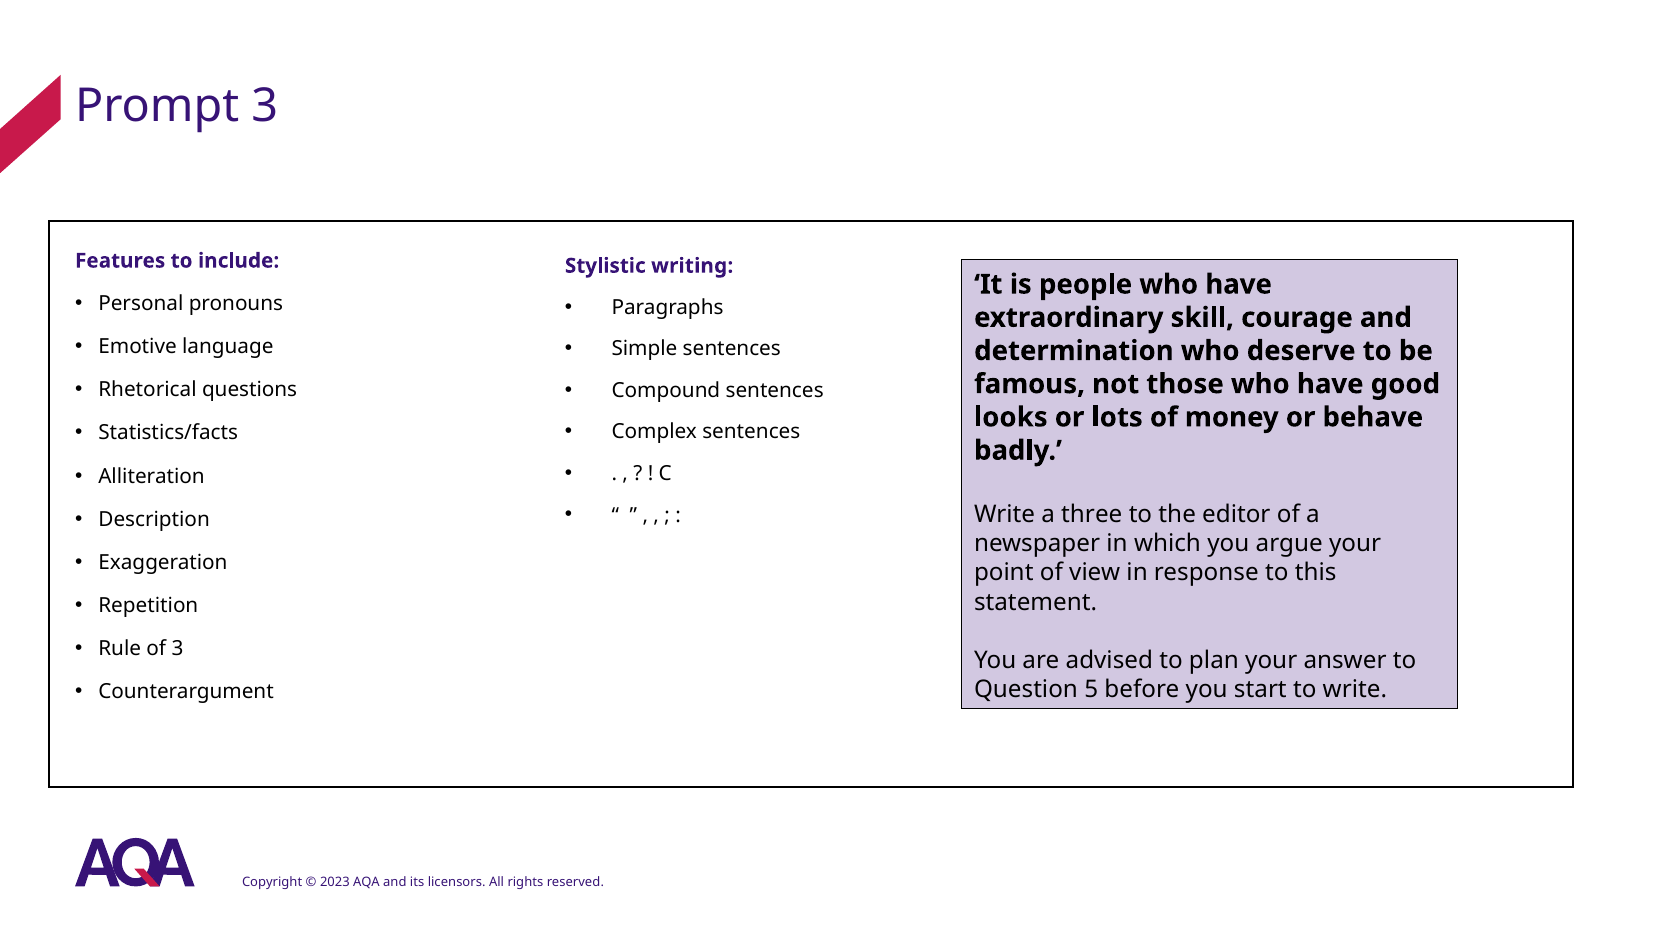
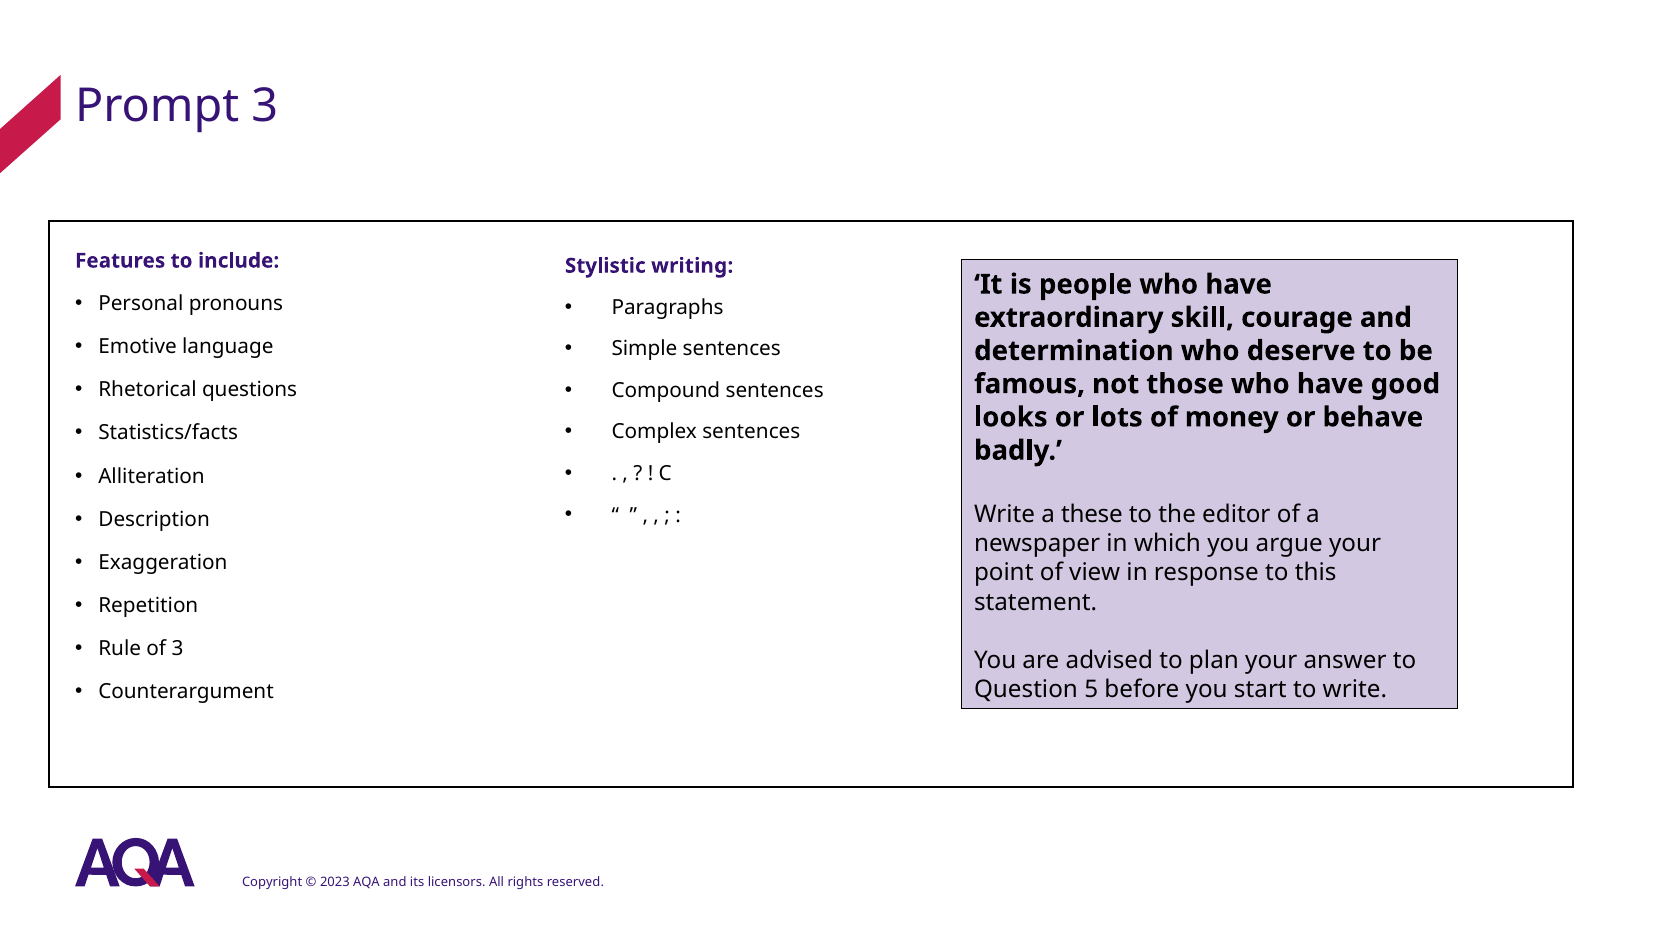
three: three -> these
